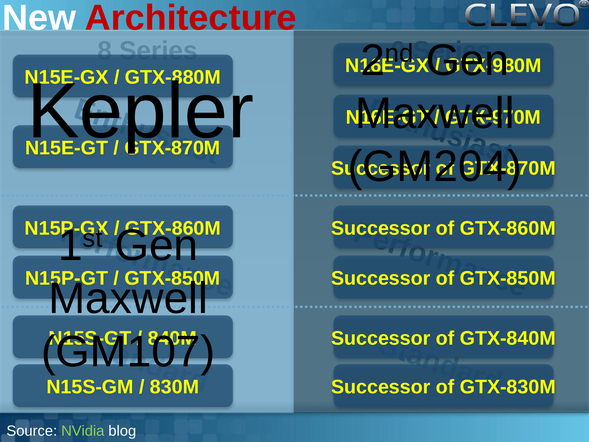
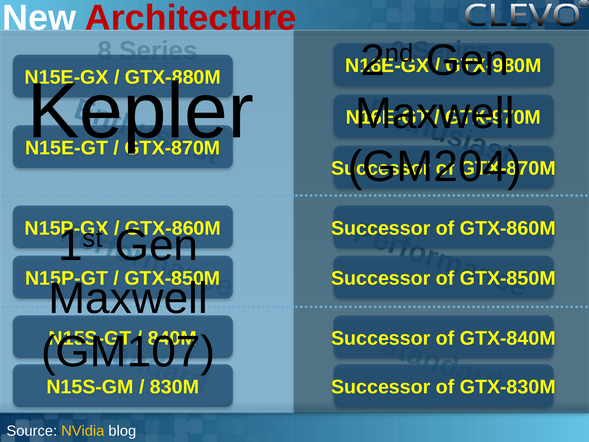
NVidia colour: light green -> yellow
